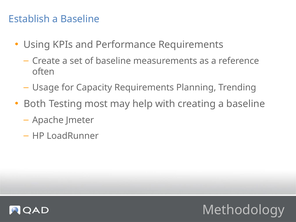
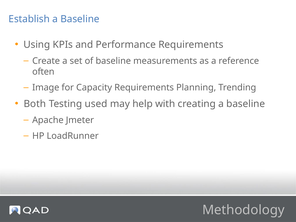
Usage: Usage -> Image
most: most -> used
